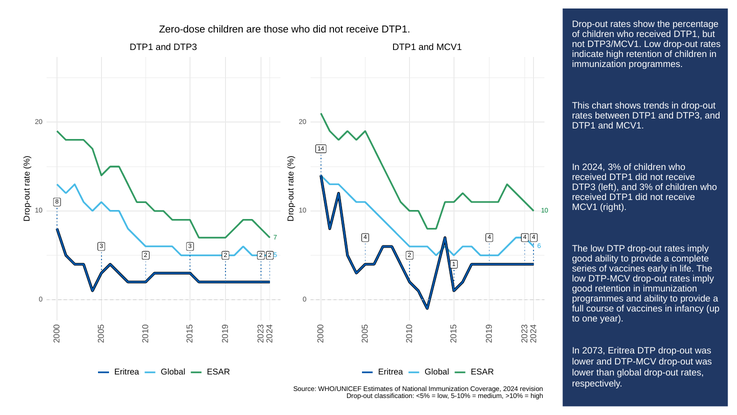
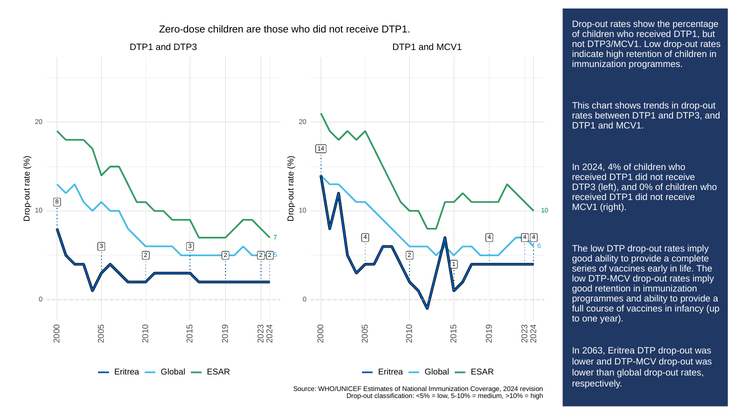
2024 3%: 3% -> 4%
and 3%: 3% -> 0%
2073: 2073 -> 2063
